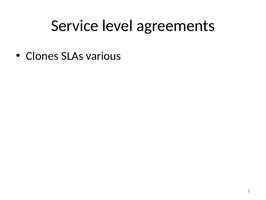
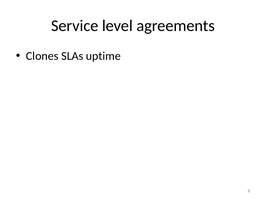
various: various -> uptime
